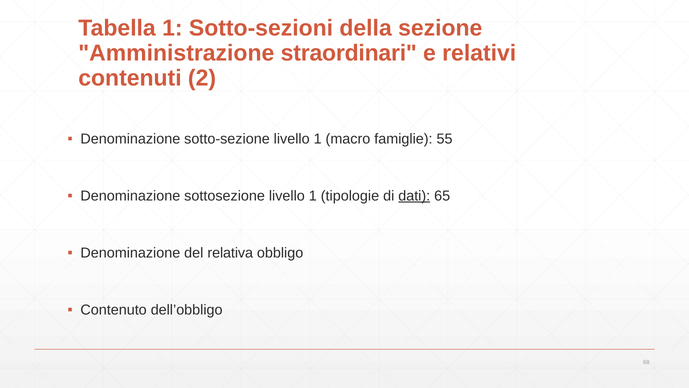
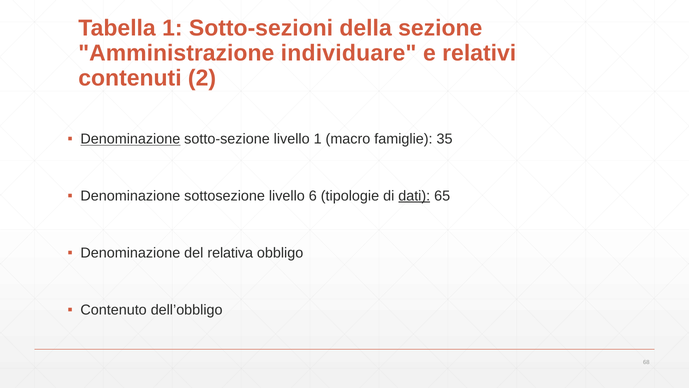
straordinari: straordinari -> individuare
Denominazione at (130, 139) underline: none -> present
55: 55 -> 35
sottosezione livello 1: 1 -> 6
